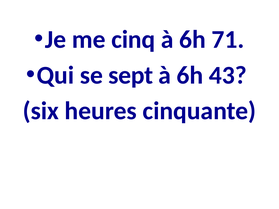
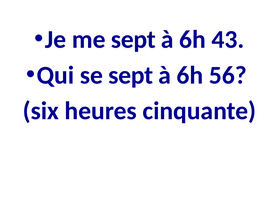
me cinq: cinq -> sept
71: 71 -> 43
43: 43 -> 56
